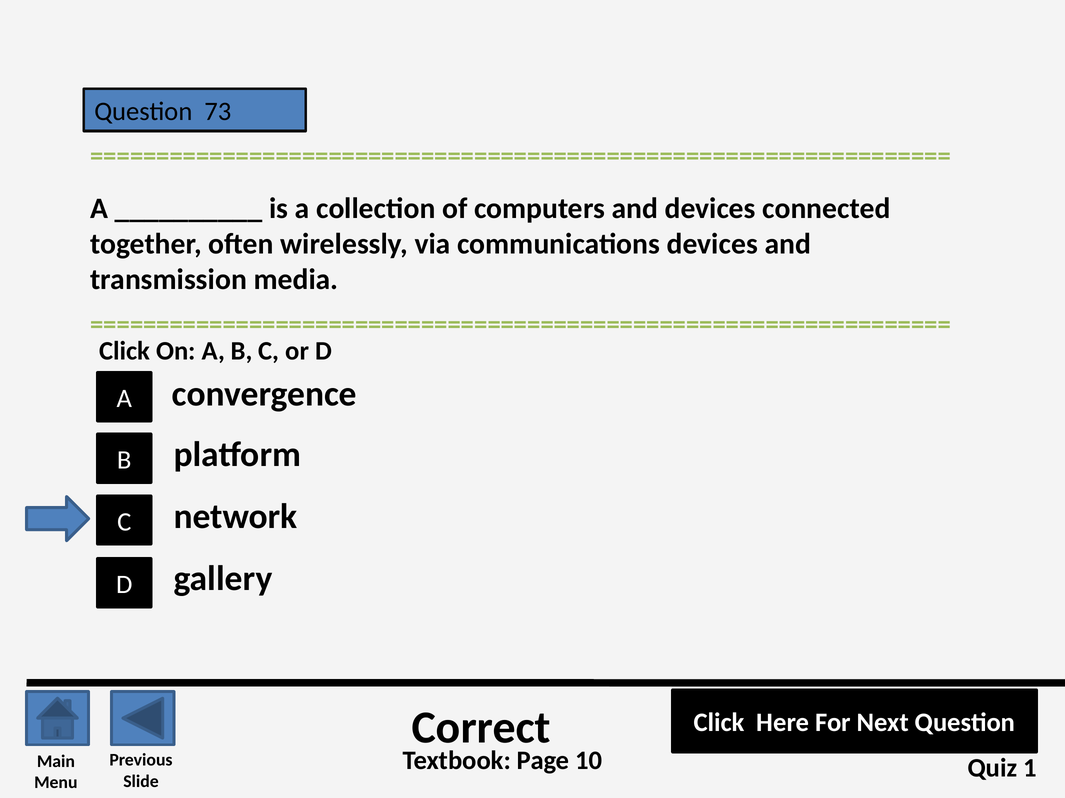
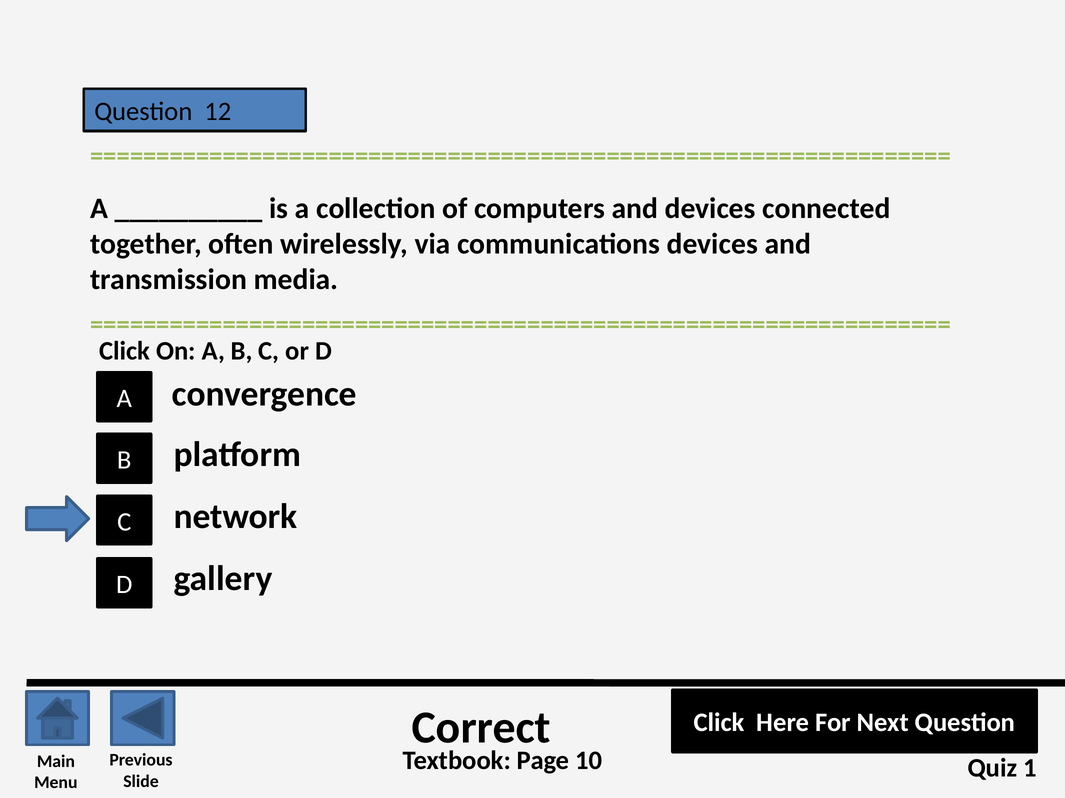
73: 73 -> 12
